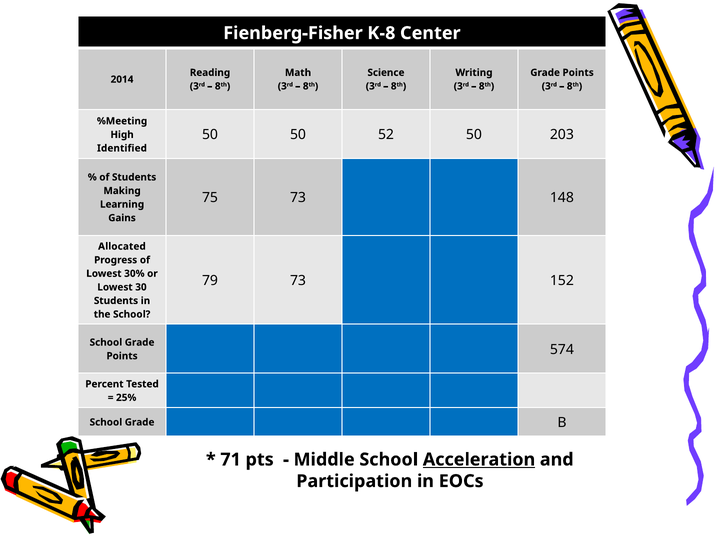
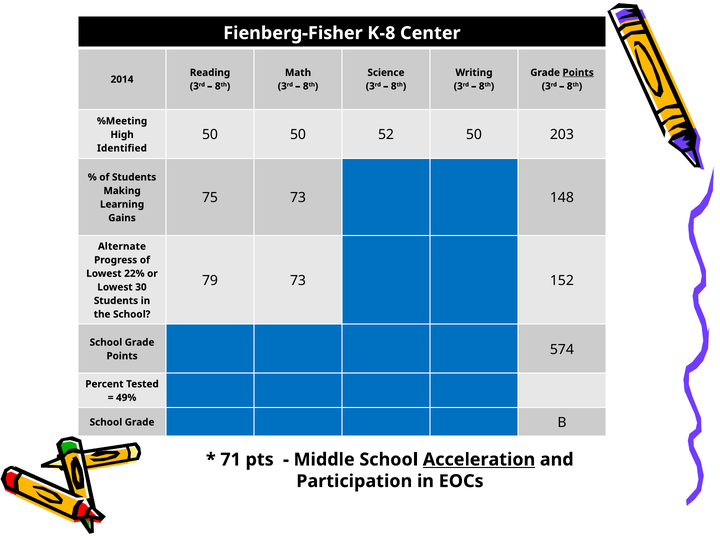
Points at (578, 73) underline: none -> present
Allocated: Allocated -> Alternate
30%: 30% -> 22%
25%: 25% -> 49%
